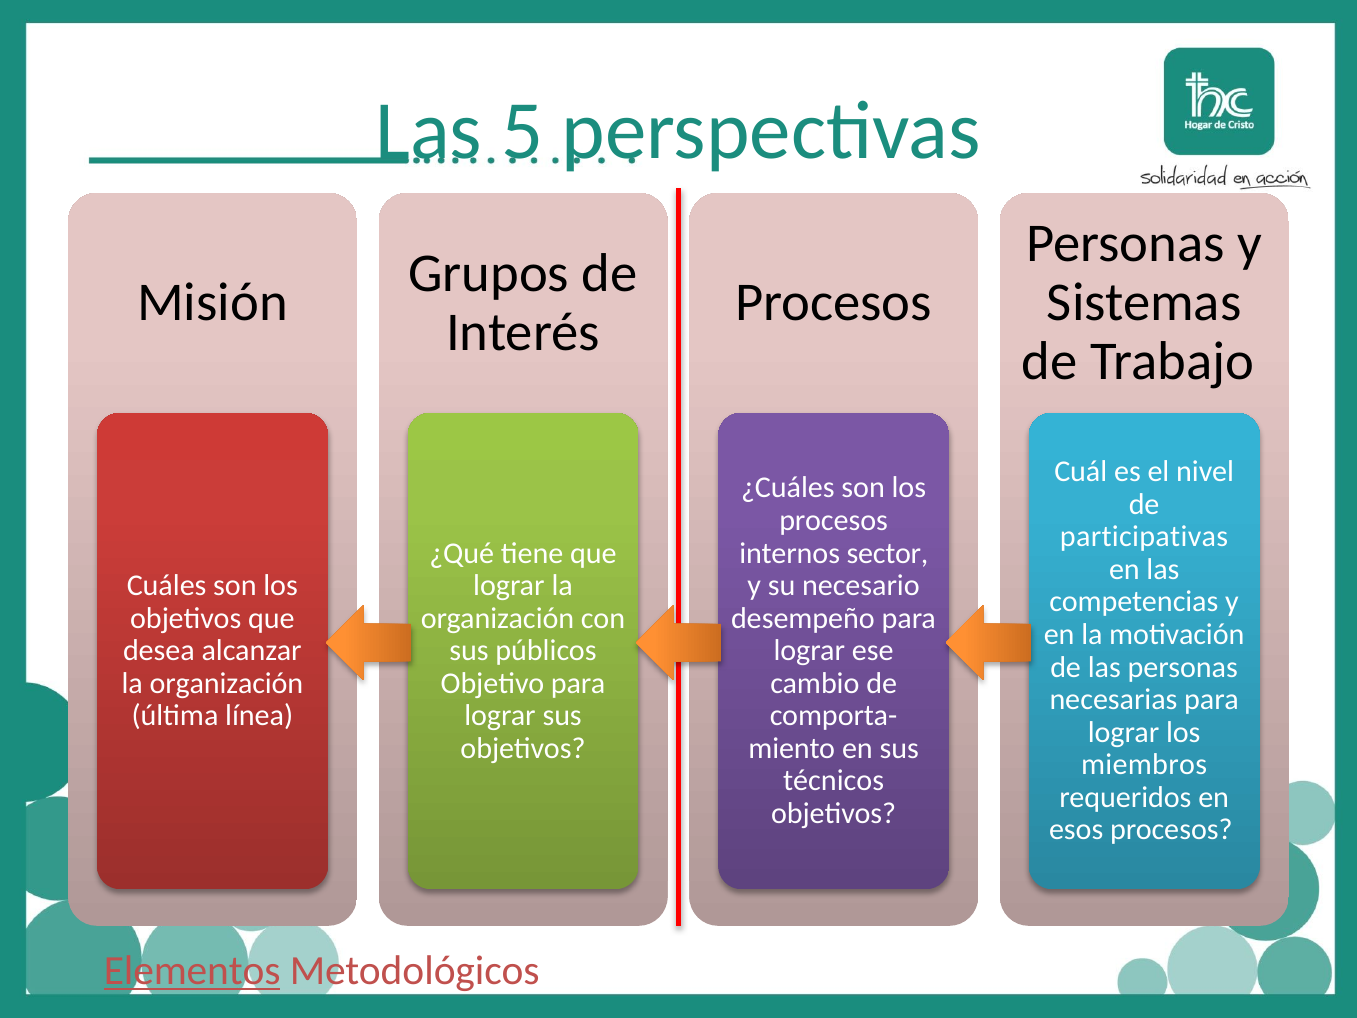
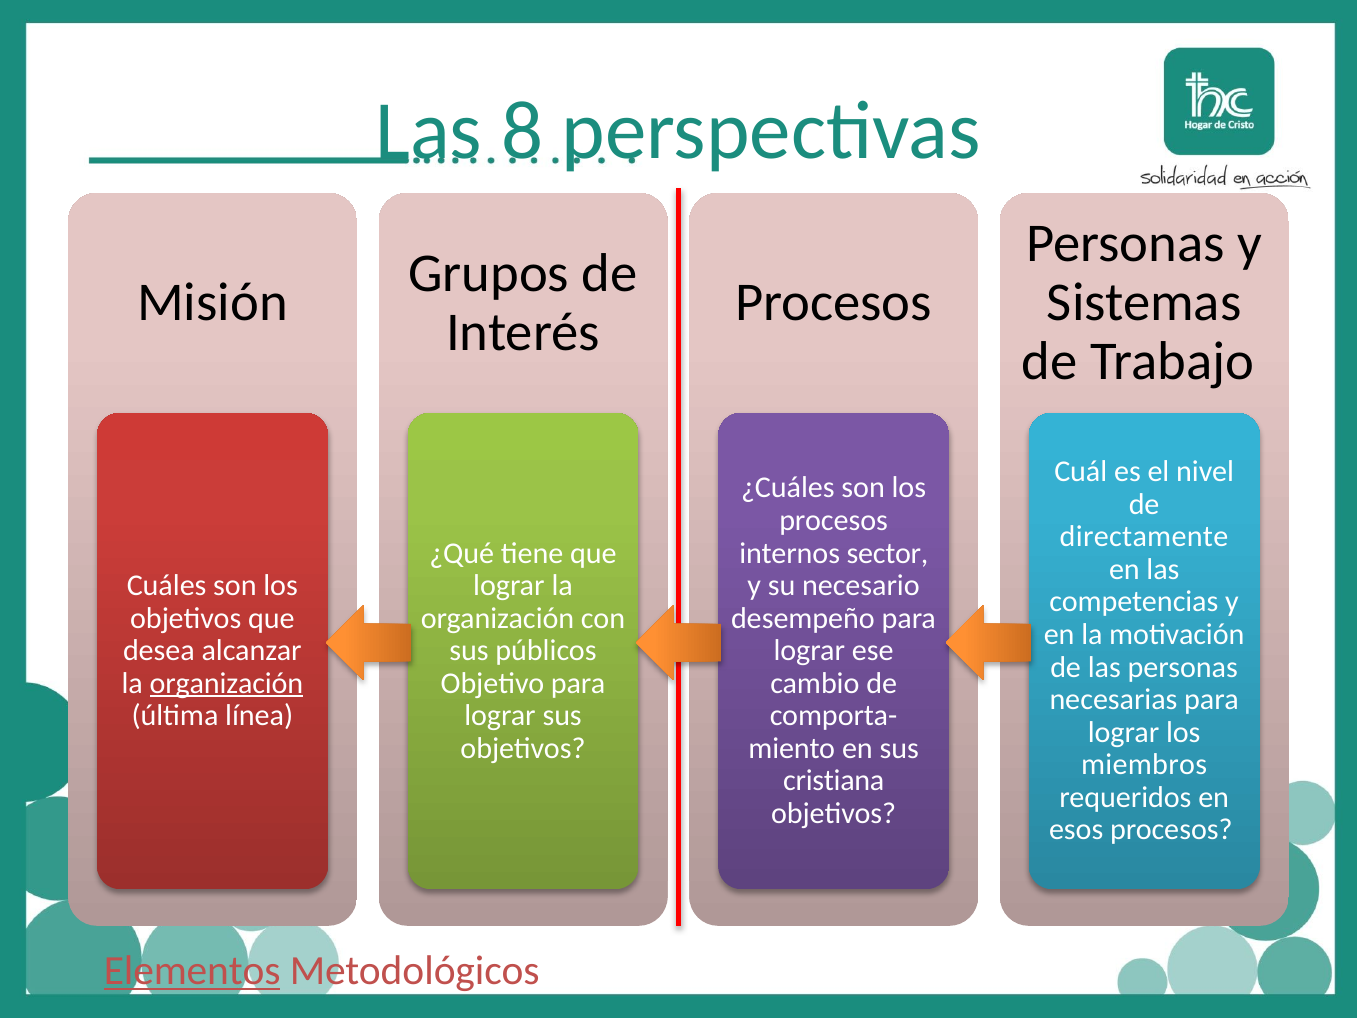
5: 5 -> 8
participativas: participativas -> directamente
organización at (226, 683) underline: none -> present
técnicos: técnicos -> cristiana
